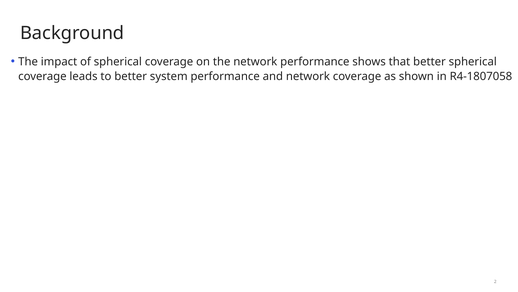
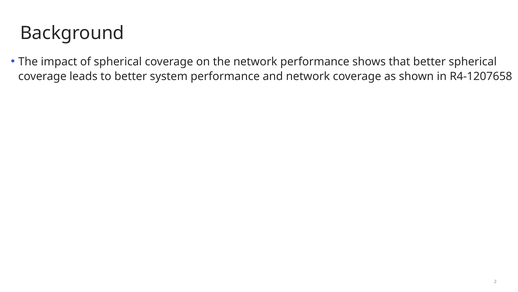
R4-1807058: R4-1807058 -> R4-1207658
